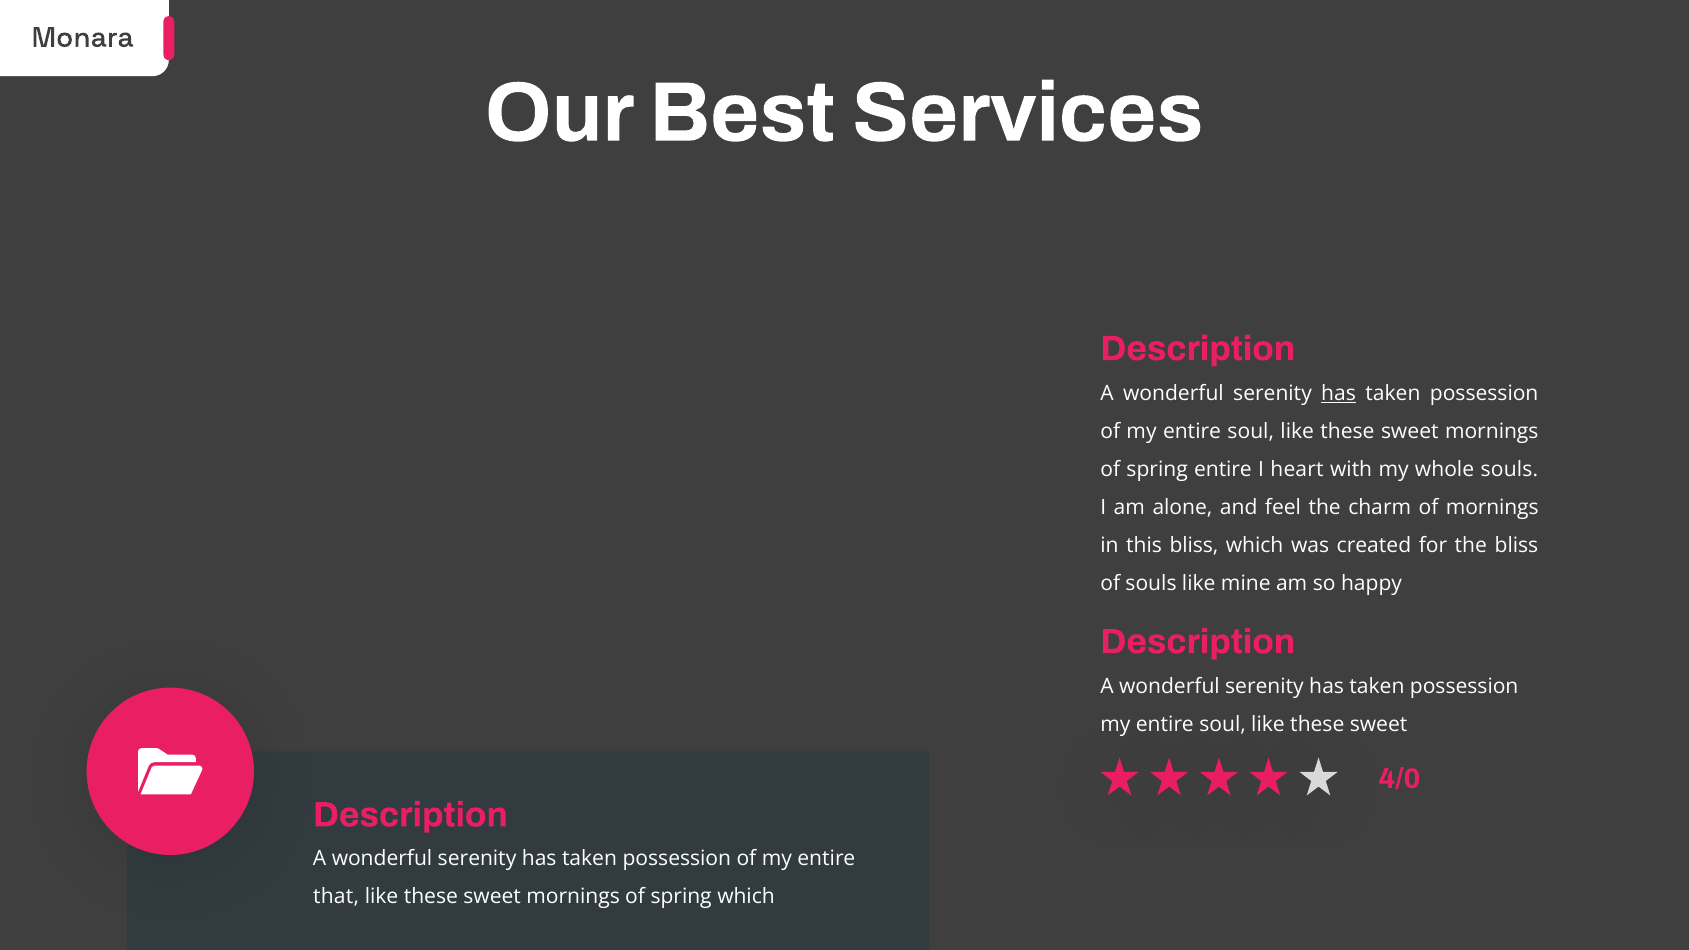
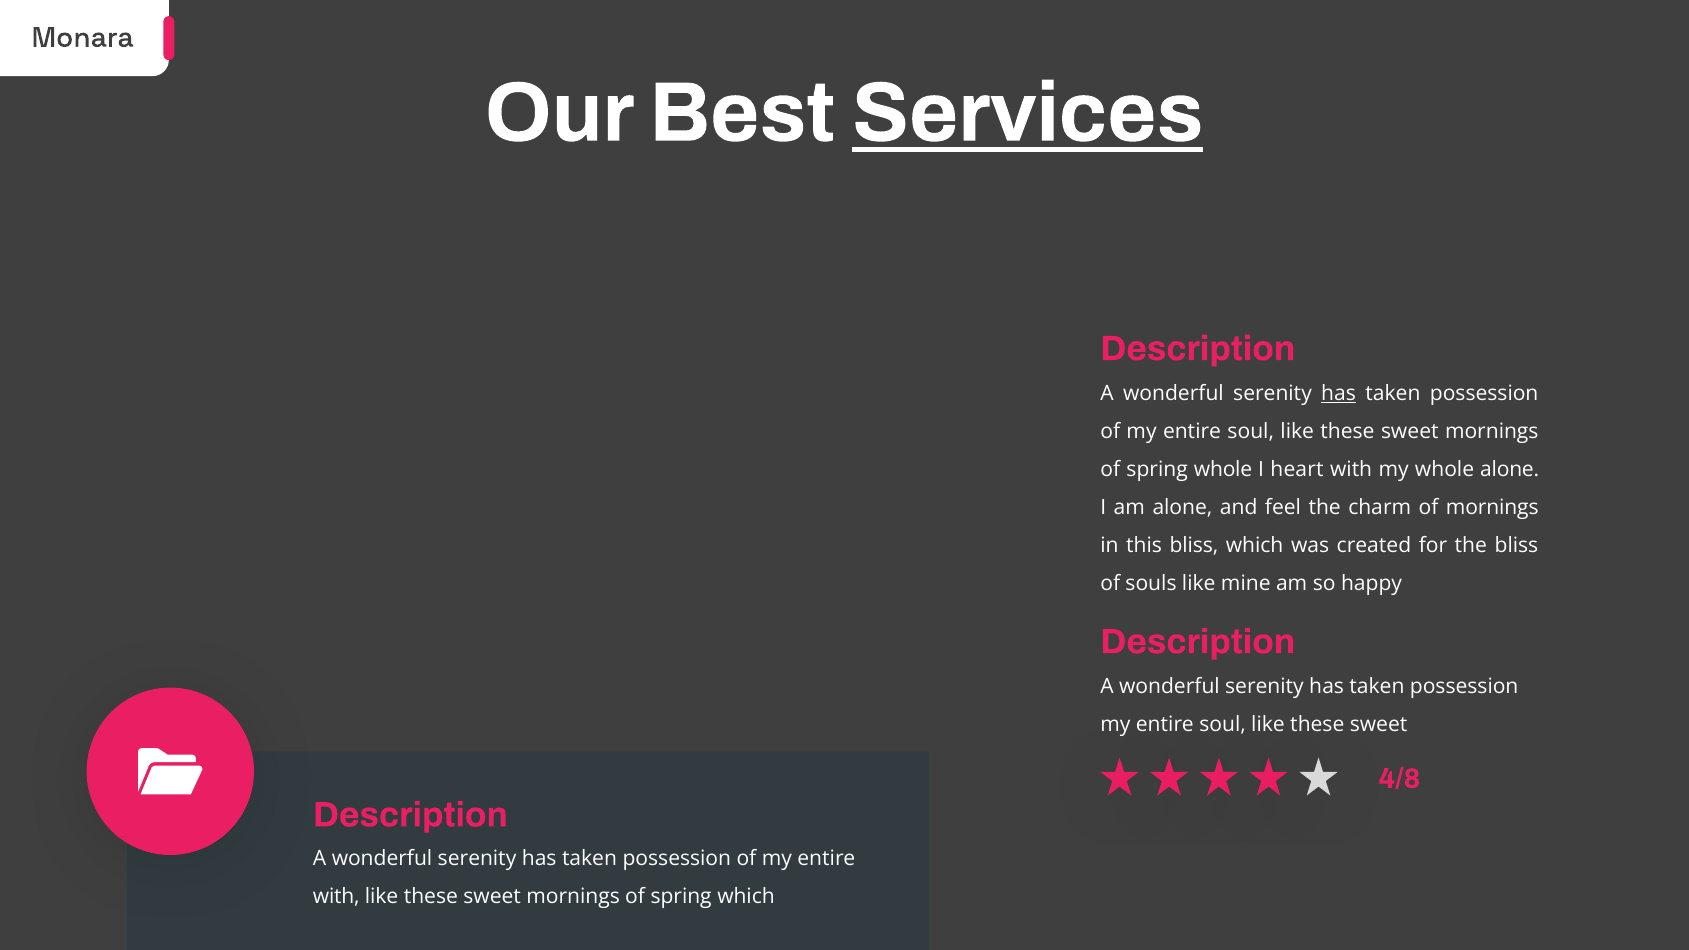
Services underline: none -> present
spring entire: entire -> whole
whole souls: souls -> alone
4/0: 4/0 -> 4/8
that at (336, 897): that -> with
